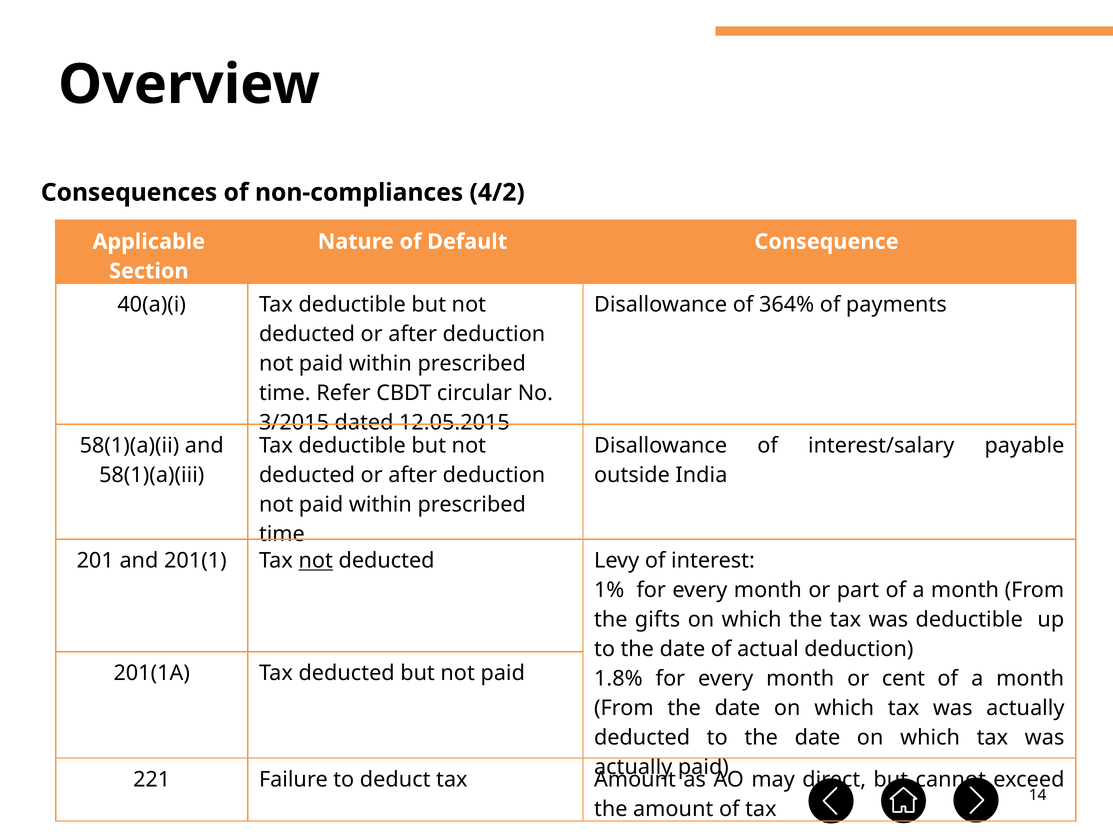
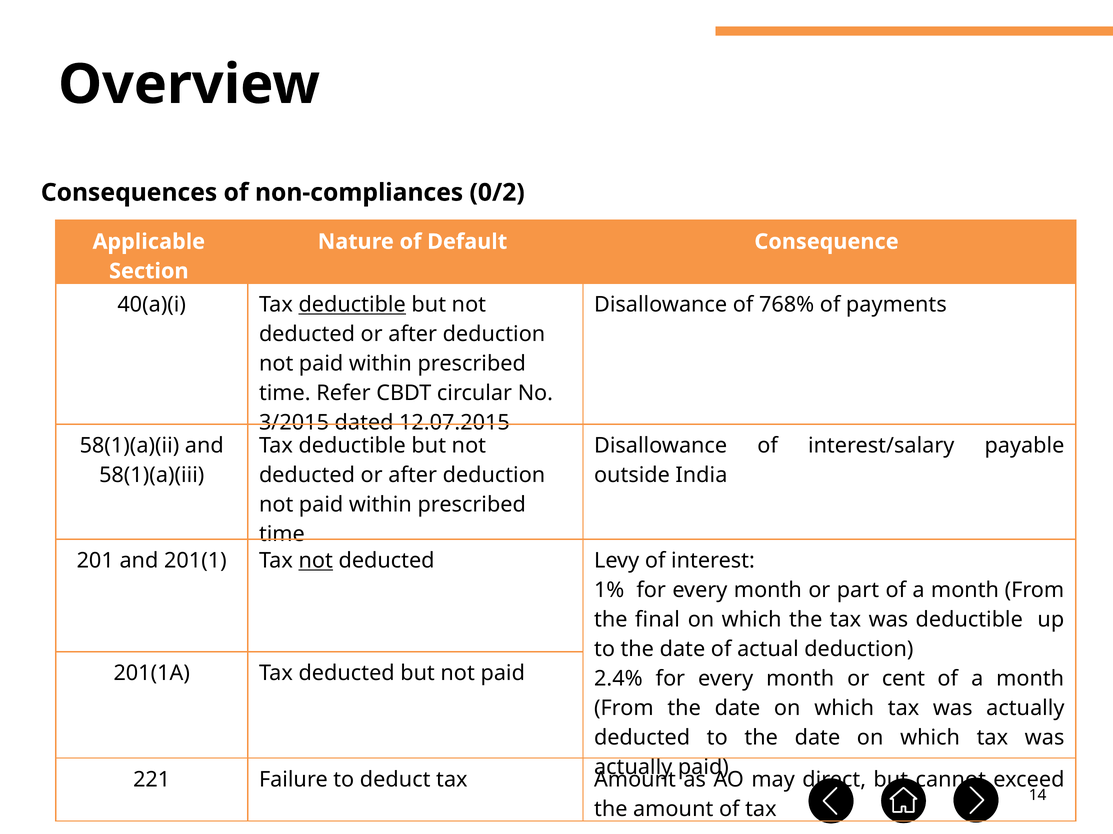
4/2: 4/2 -> 0/2
deductible at (352, 305) underline: none -> present
364%: 364% -> 768%
12.05.2015: 12.05.2015 -> 12.07.2015
gifts: gifts -> final
1.8%: 1.8% -> 2.4%
